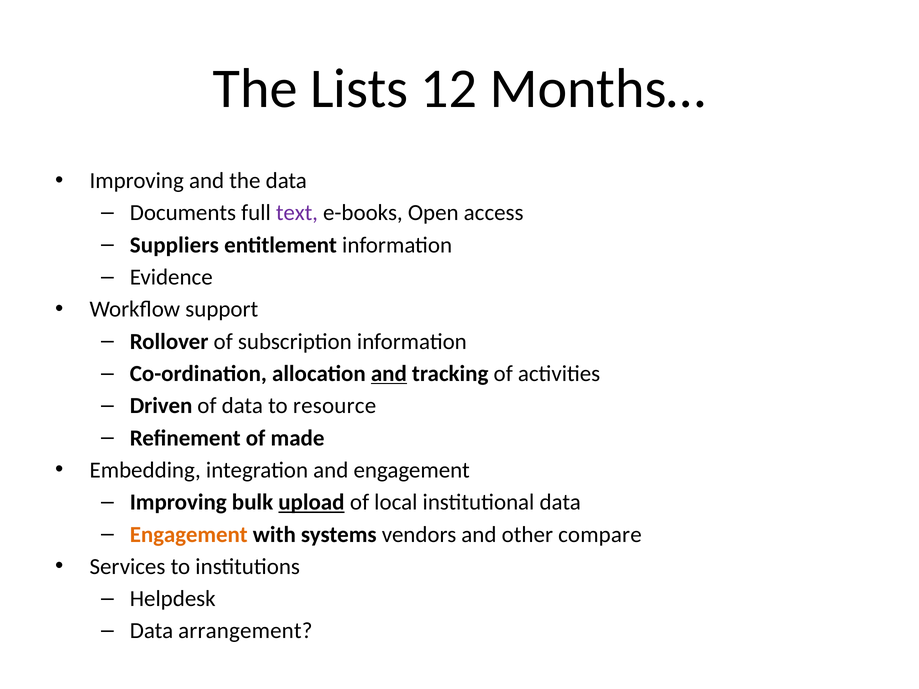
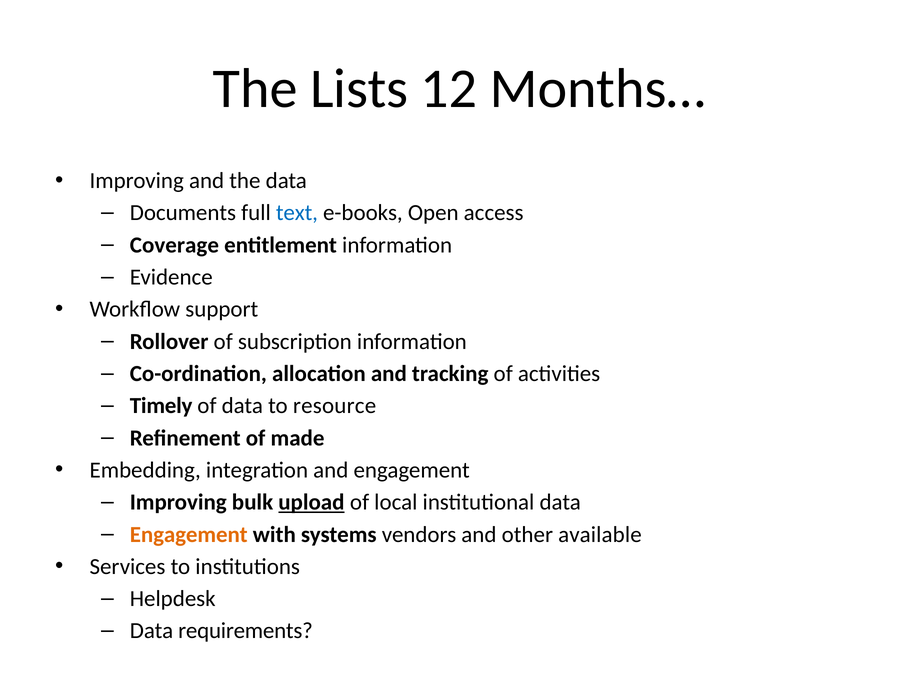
text colour: purple -> blue
Suppliers: Suppliers -> Coverage
and at (389, 374) underline: present -> none
Driven: Driven -> Timely
compare: compare -> available
arrangement: arrangement -> requirements
